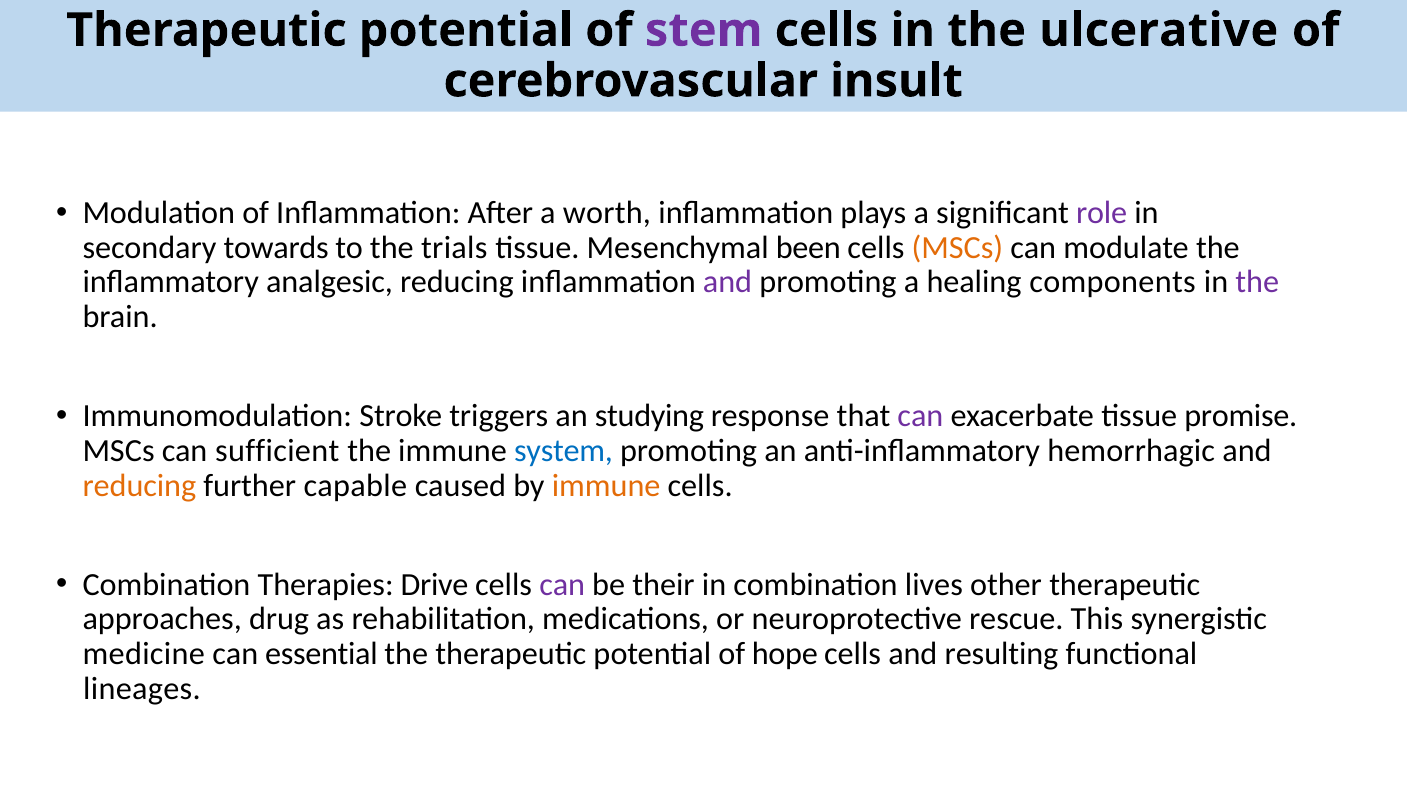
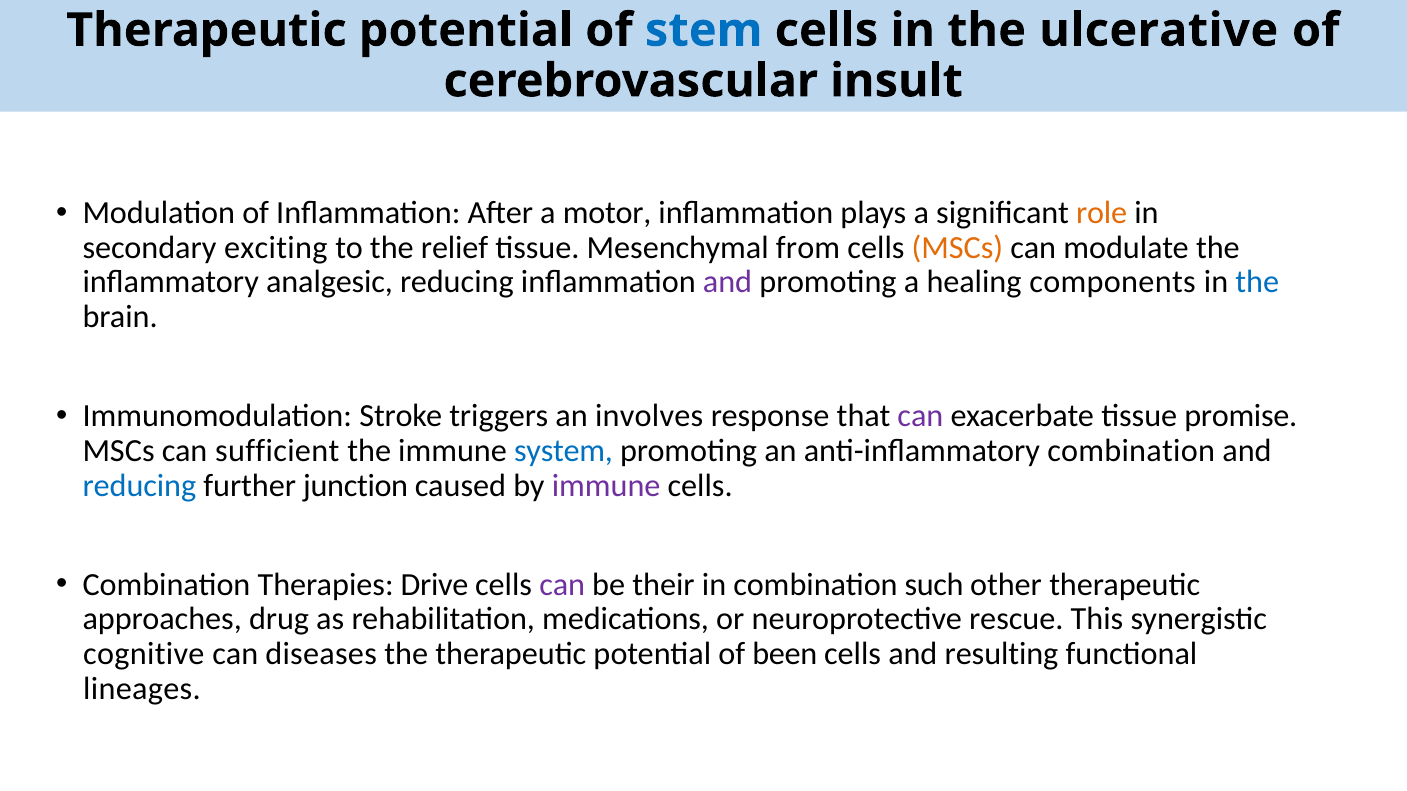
stem colour: purple -> blue
worth: worth -> motor
role colour: purple -> orange
towards: towards -> exciting
trials: trials -> relief
been: been -> from
the at (1257, 282) colour: purple -> blue
studying: studying -> involves
anti-inflammatory hemorrhagic: hemorrhagic -> combination
reducing at (139, 486) colour: orange -> blue
capable: capable -> junction
immune at (606, 486) colour: orange -> purple
lives: lives -> such
medicine: medicine -> cognitive
essential: essential -> diseases
hope: hope -> been
